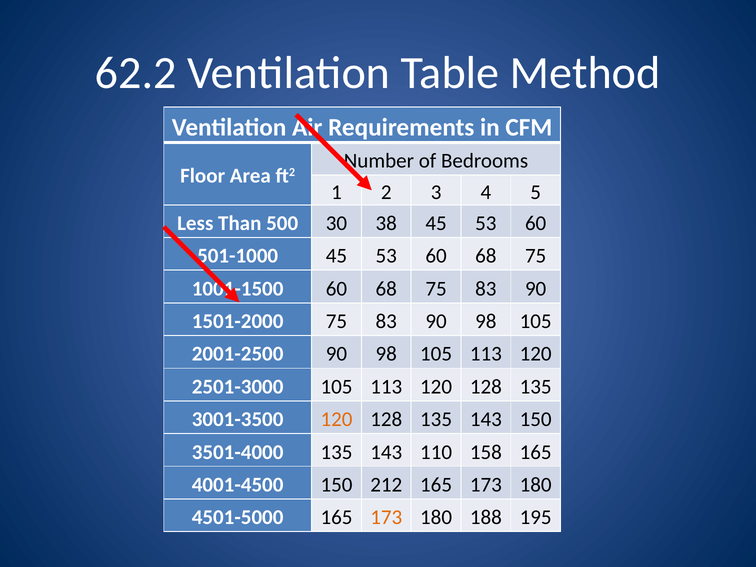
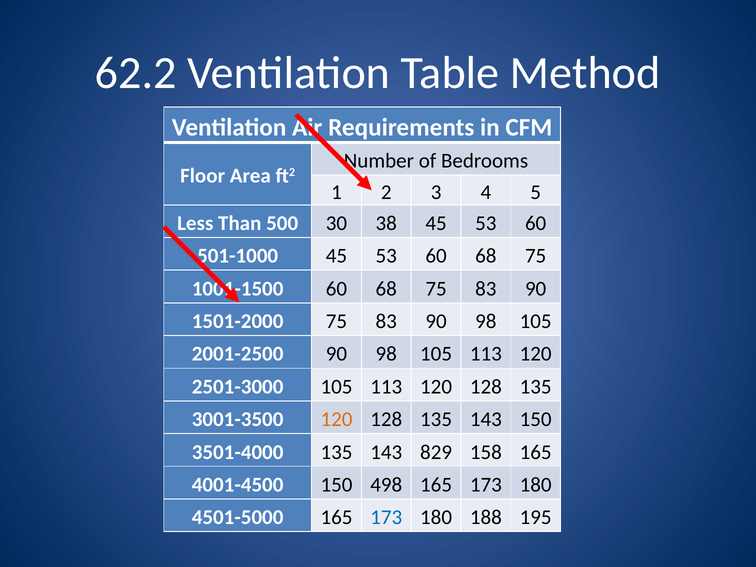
110: 110 -> 829
212: 212 -> 498
173 at (386, 517) colour: orange -> blue
